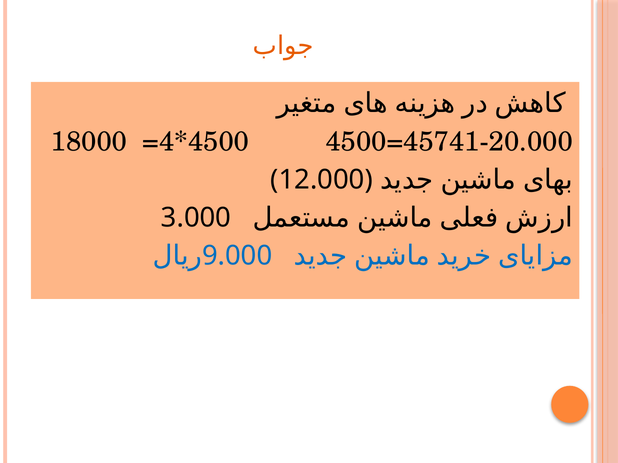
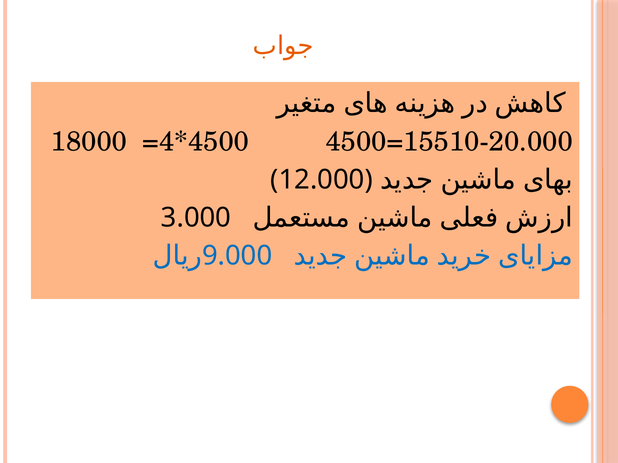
4500=45741-20.000: 4500=45741-20.000 -> 4500=15510-20.000
